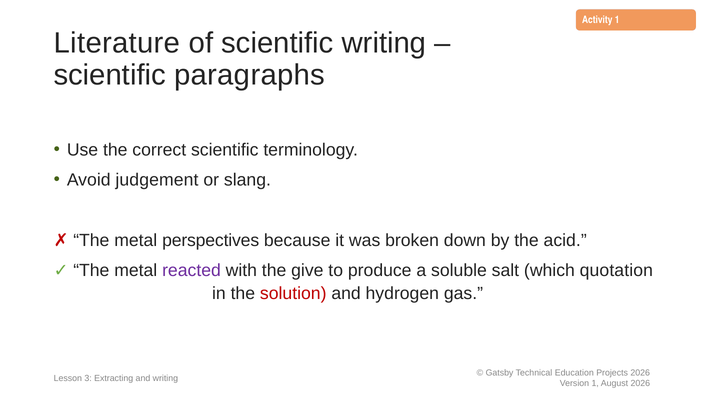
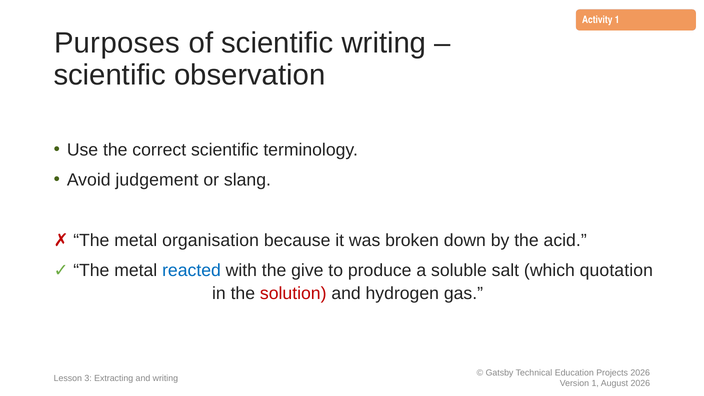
Literature: Literature -> Purposes
paragraphs: paragraphs -> observation
perspectives: perspectives -> organisation
reacted colour: purple -> blue
